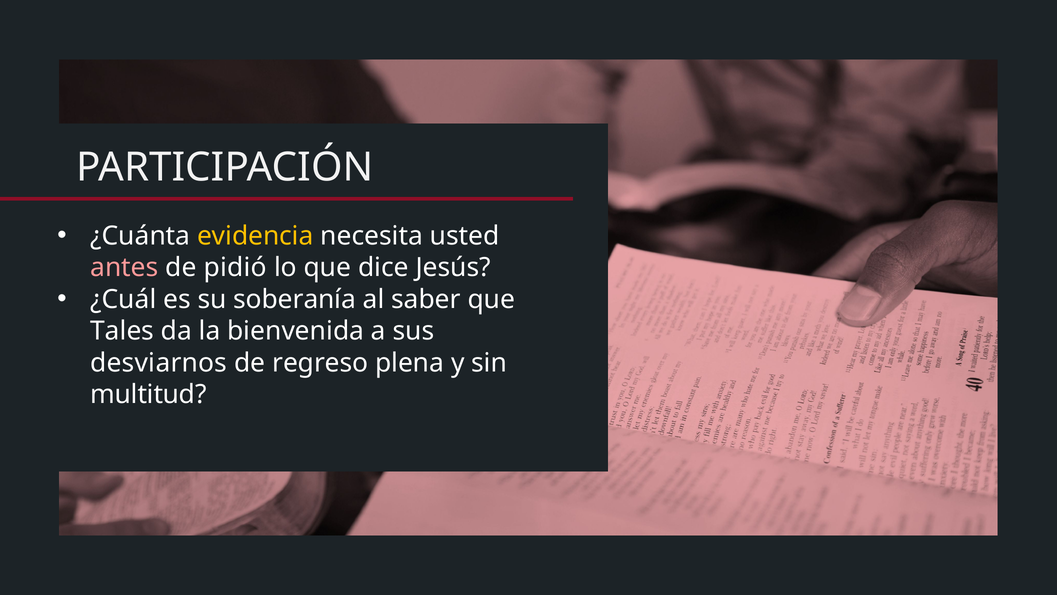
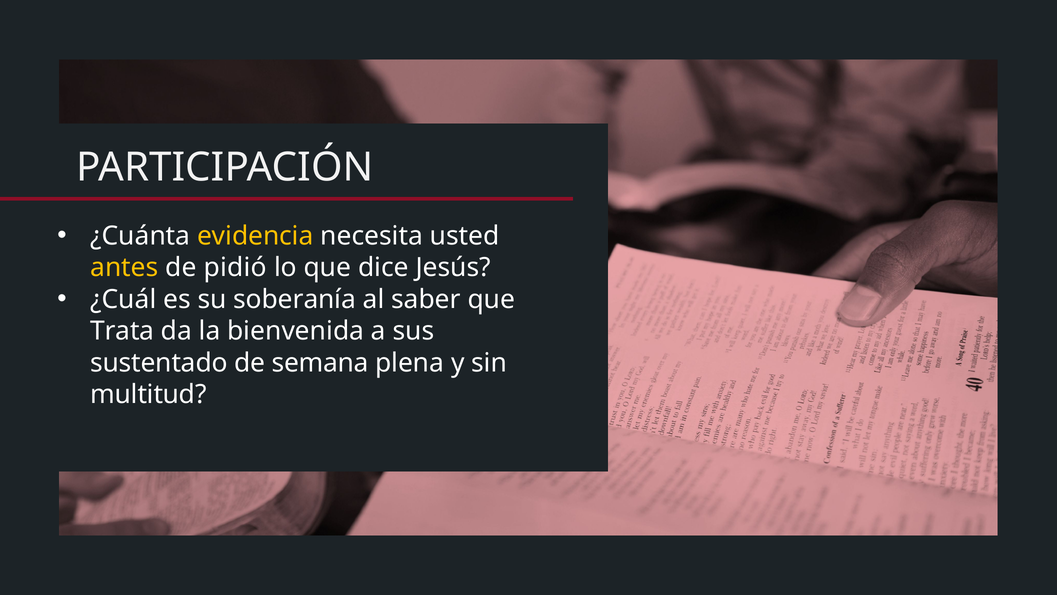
antes colour: pink -> yellow
Tales: Tales -> Trata
desviarnos: desviarnos -> sustentado
regreso: regreso -> semana
